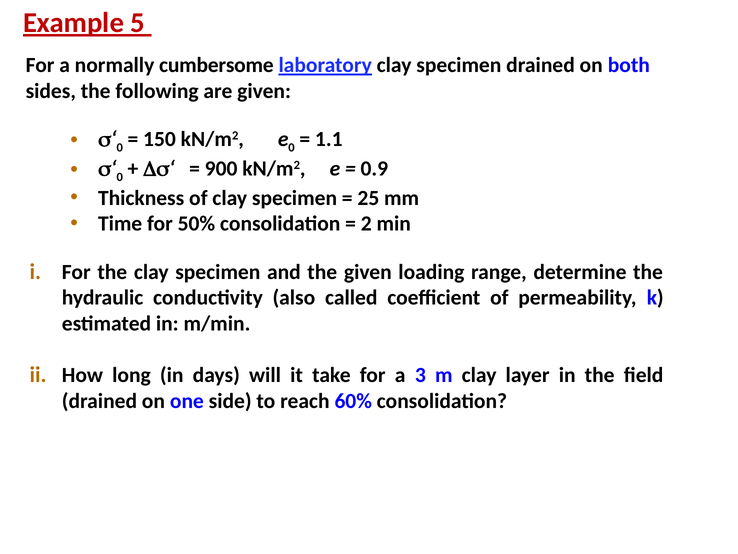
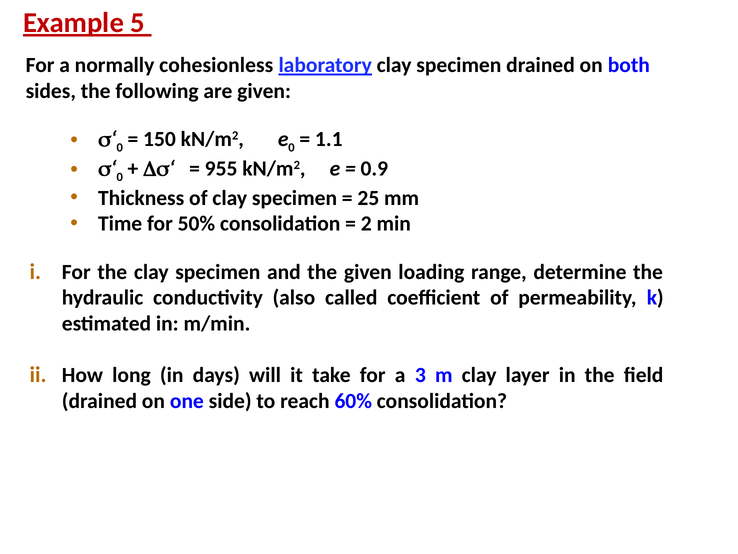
cumbersome: cumbersome -> cohesionless
900: 900 -> 955
